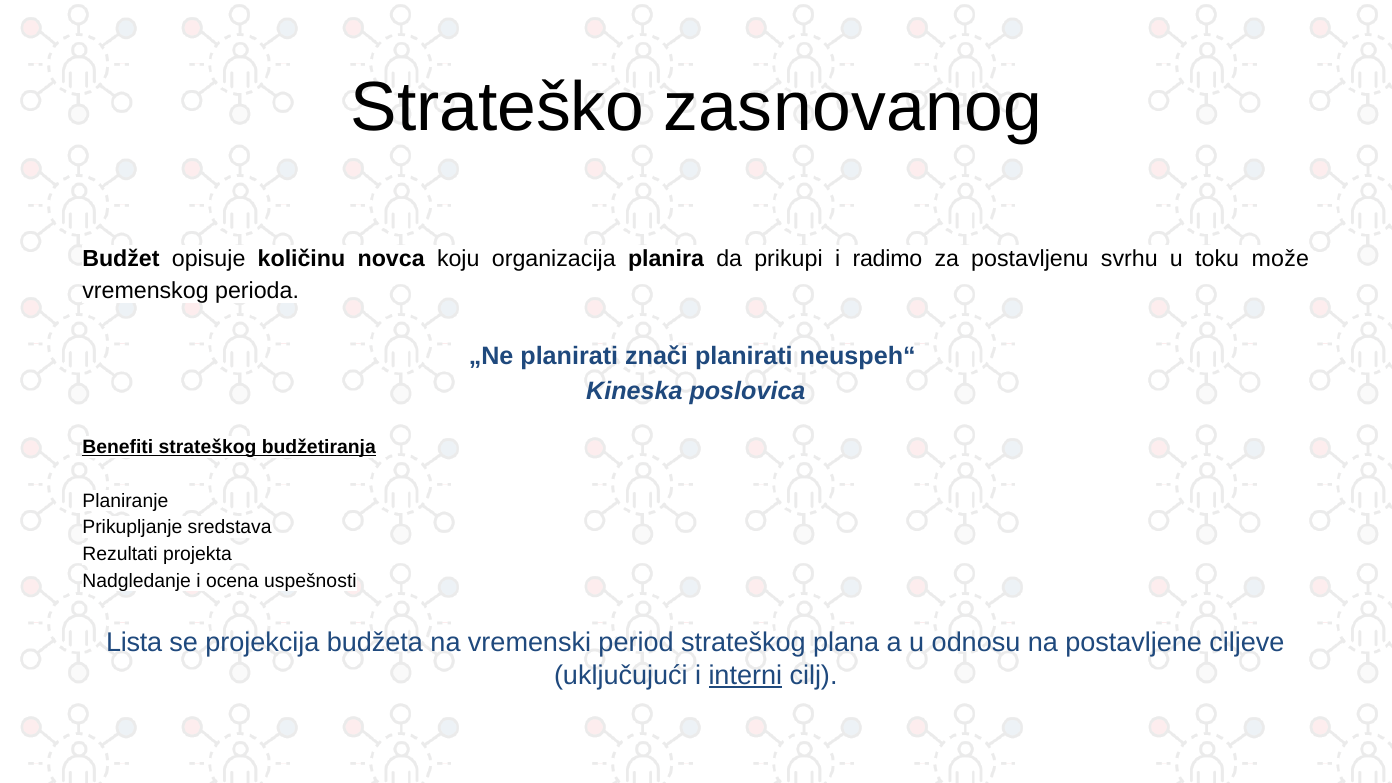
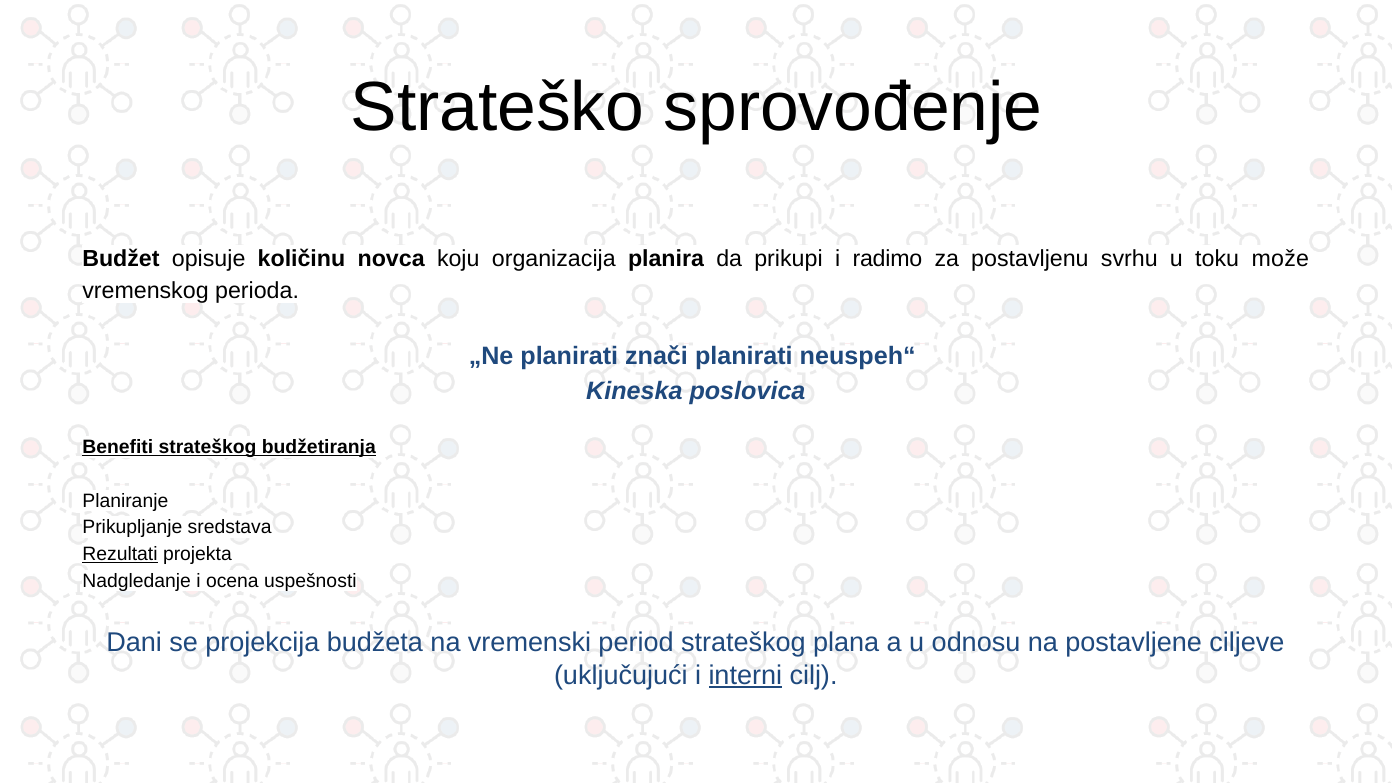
zasnovanog: zasnovanog -> sprovođenje
Rezultati underline: none -> present
Lista: Lista -> Dani
